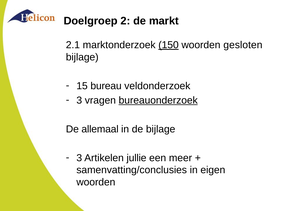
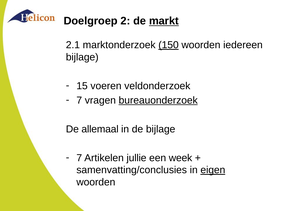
markt underline: none -> present
gesloten: gesloten -> iedereen
bureau: bureau -> voeren
3 at (79, 100): 3 -> 7
3 at (79, 158): 3 -> 7
meer: meer -> week
eigen underline: none -> present
